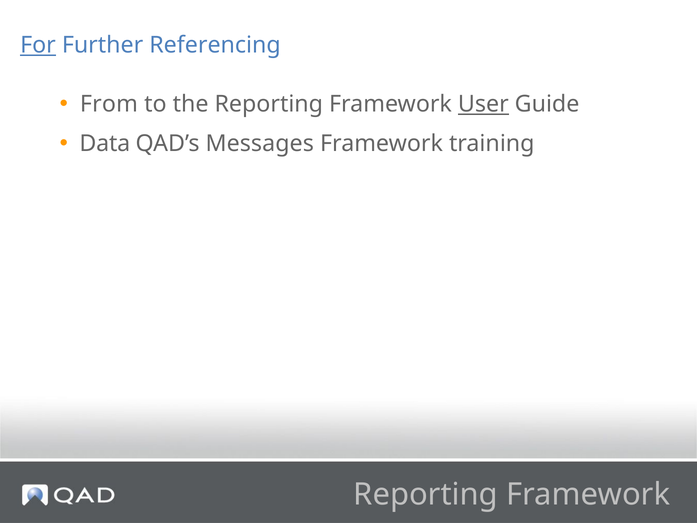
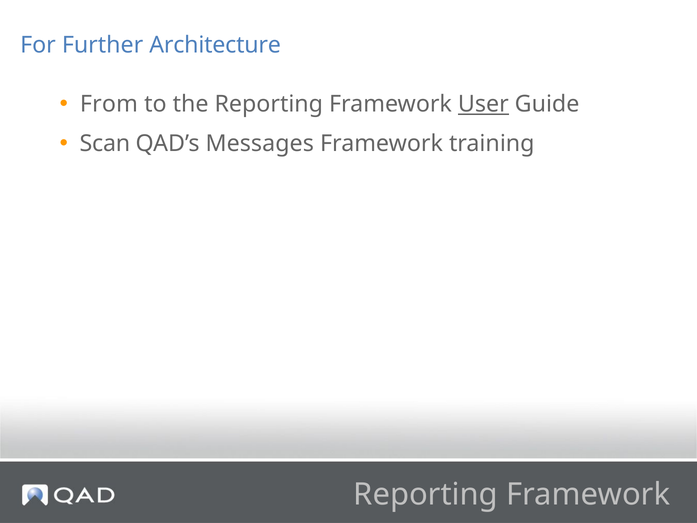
For underline: present -> none
Referencing: Referencing -> Architecture
Data: Data -> Scan
